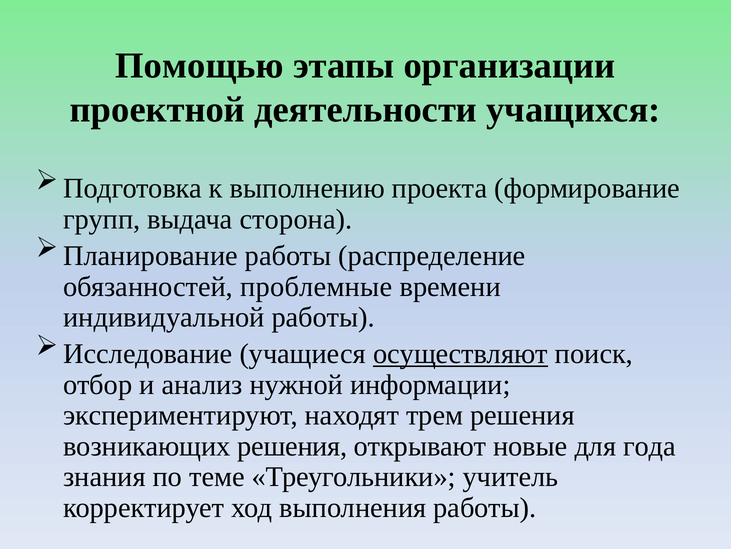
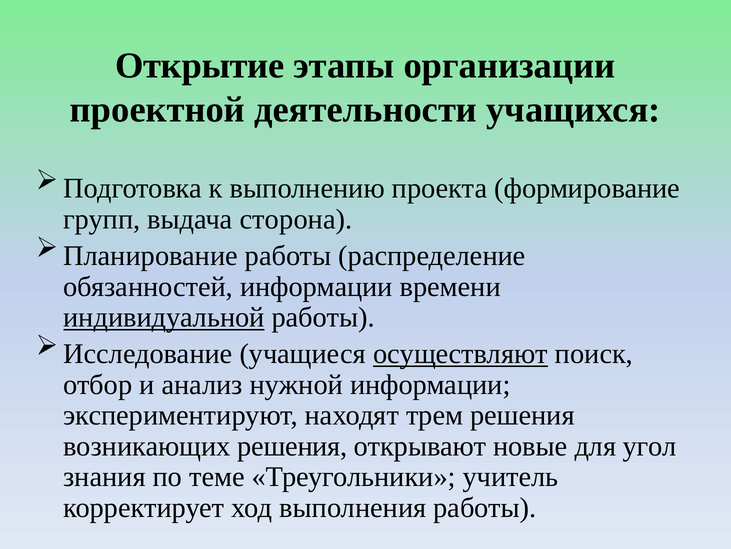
Помощью: Помощью -> Открытие
обязанностей проблемные: проблемные -> информации
индивидуальной underline: none -> present
года: года -> угол
